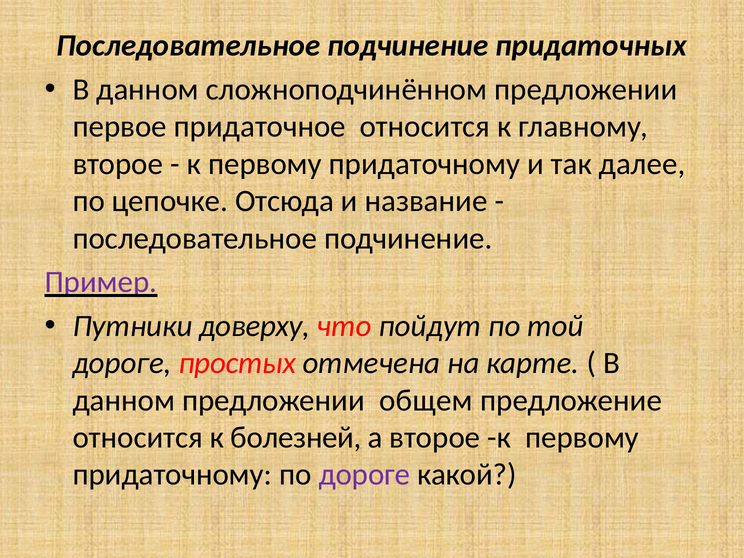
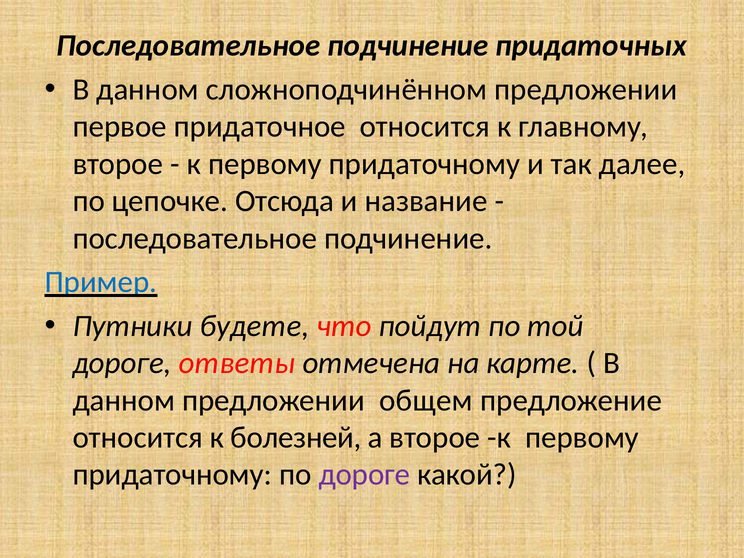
Пример colour: purple -> blue
доверху: доверху -> будете
простых: простых -> ответы
